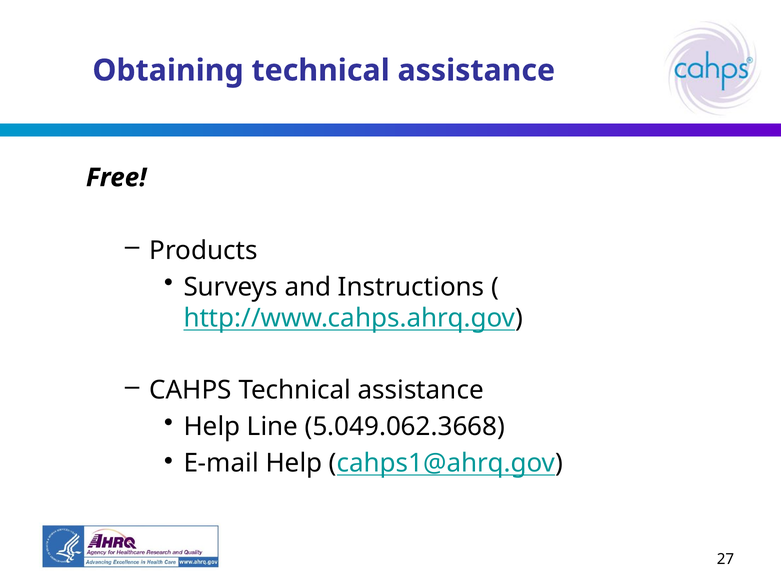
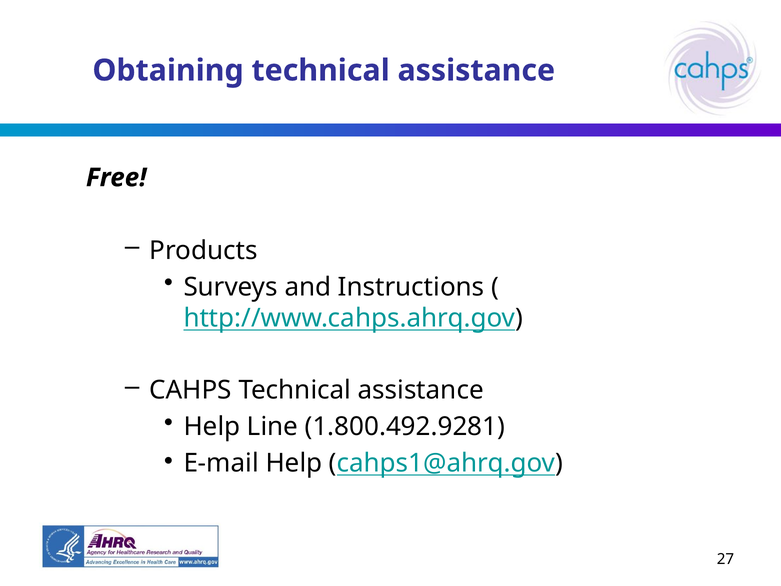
5.049.062.3668: 5.049.062.3668 -> 1.800.492.9281
